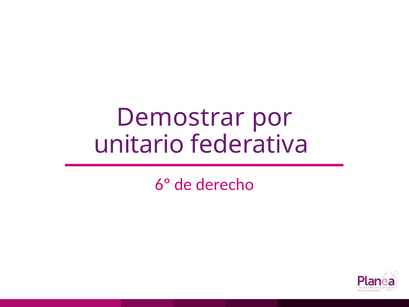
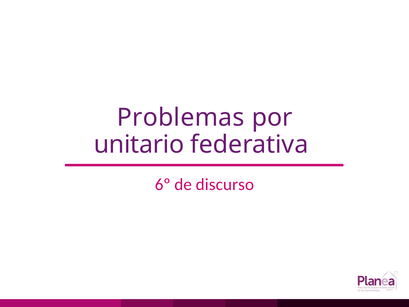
Demostrar: Demostrar -> Problemas
derecho: derecho -> discurso
